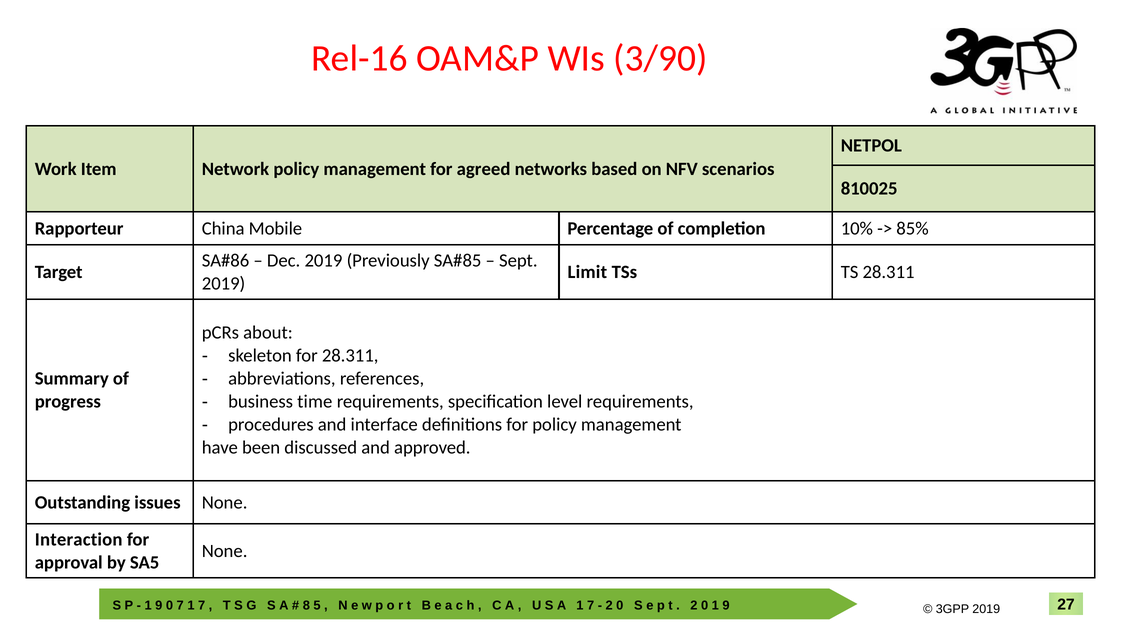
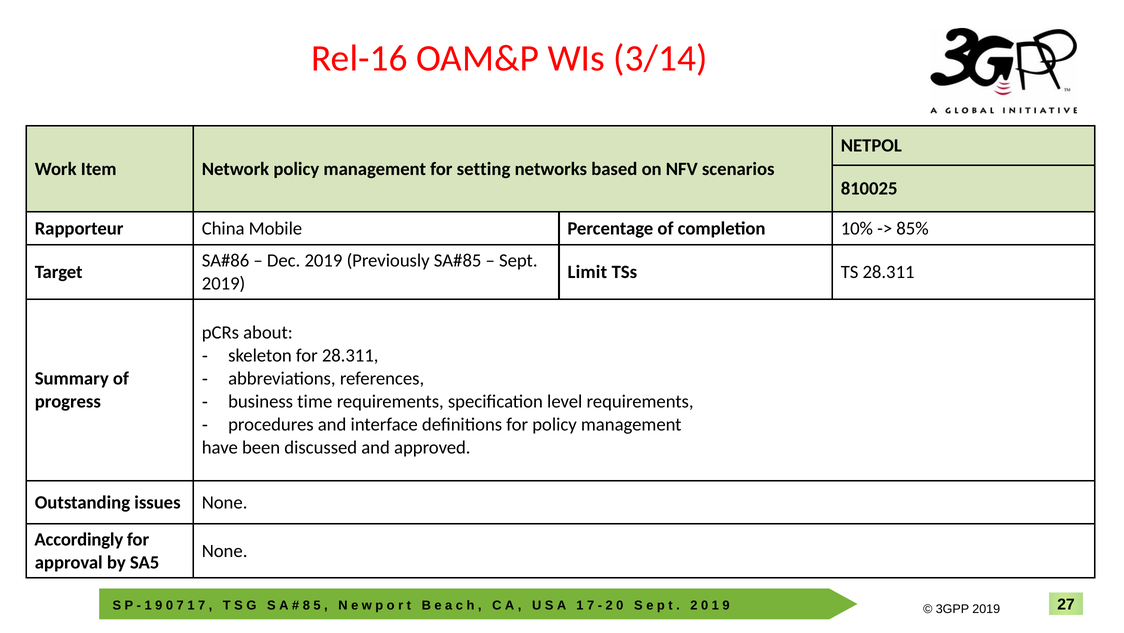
3/90: 3/90 -> 3/14
agreed: agreed -> setting
Interaction: Interaction -> Accordingly
